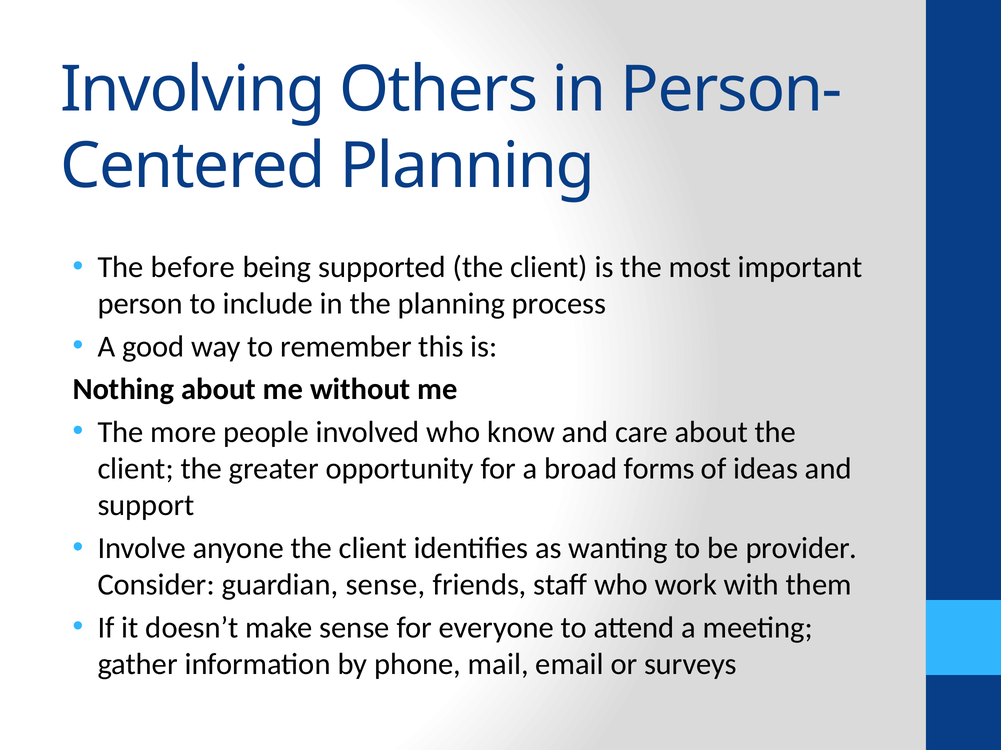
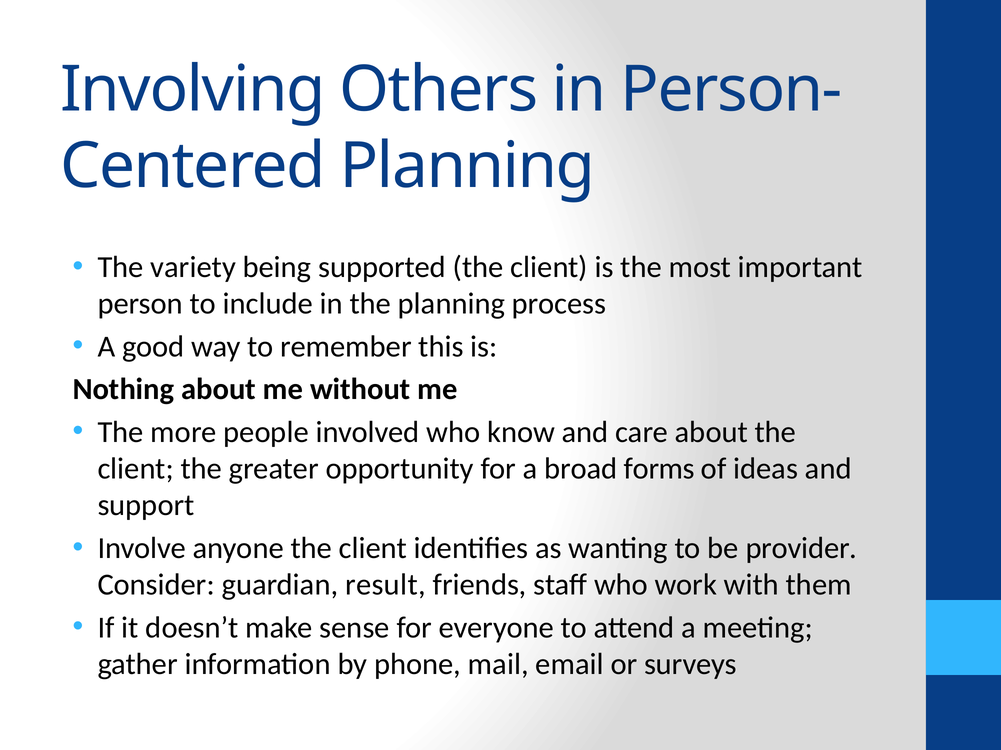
before: before -> variety
guardian sense: sense -> result
